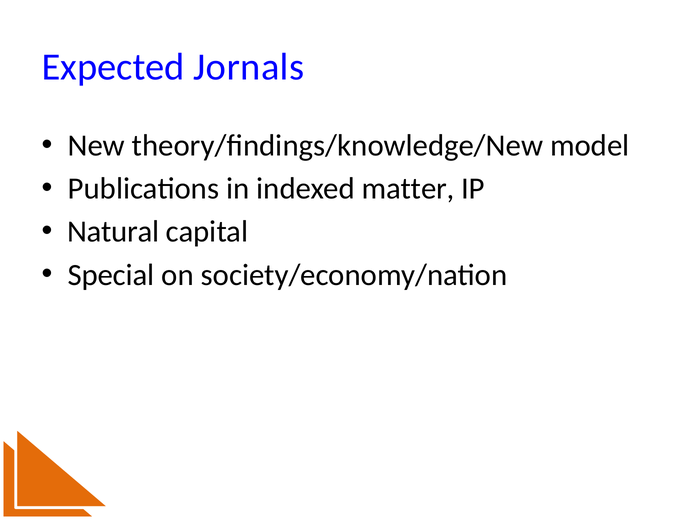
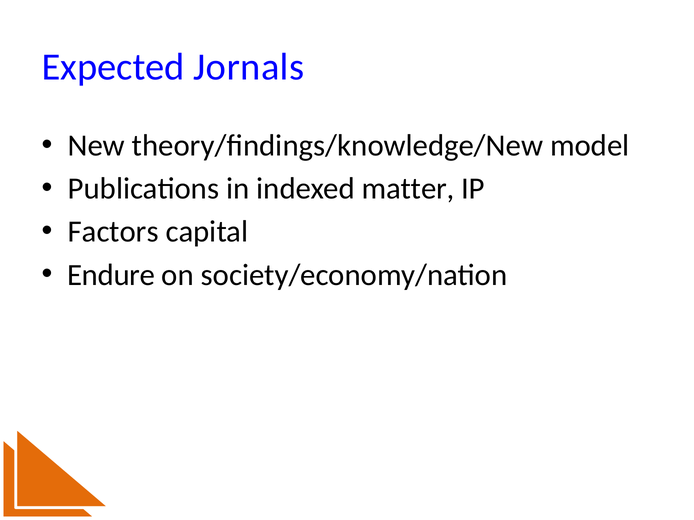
Natural: Natural -> Factors
Special: Special -> Endure
